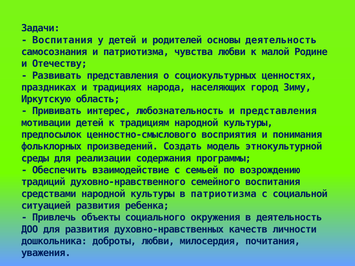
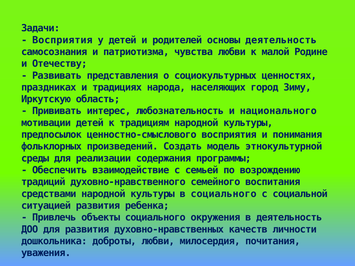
Воспитания at (62, 40): Воспитания -> Восприятия
и представления: представления -> национального
в патриотизма: патриотизма -> социального
